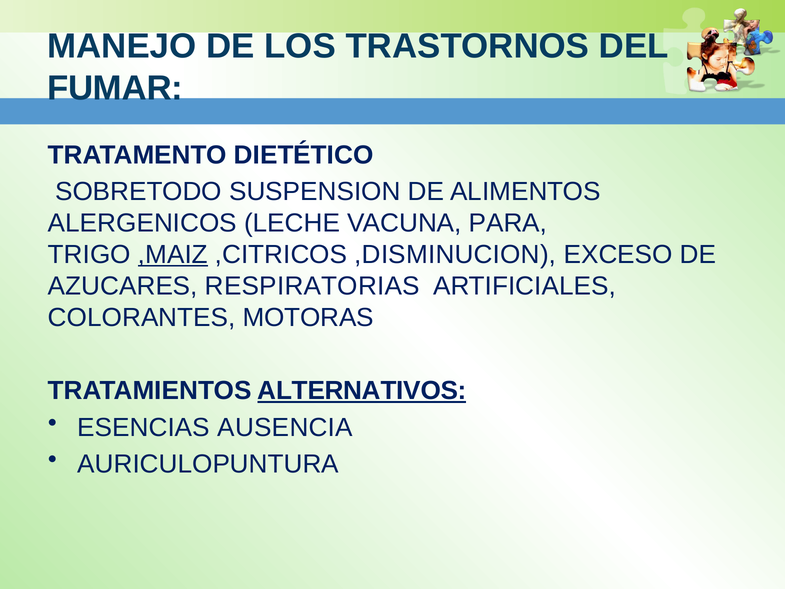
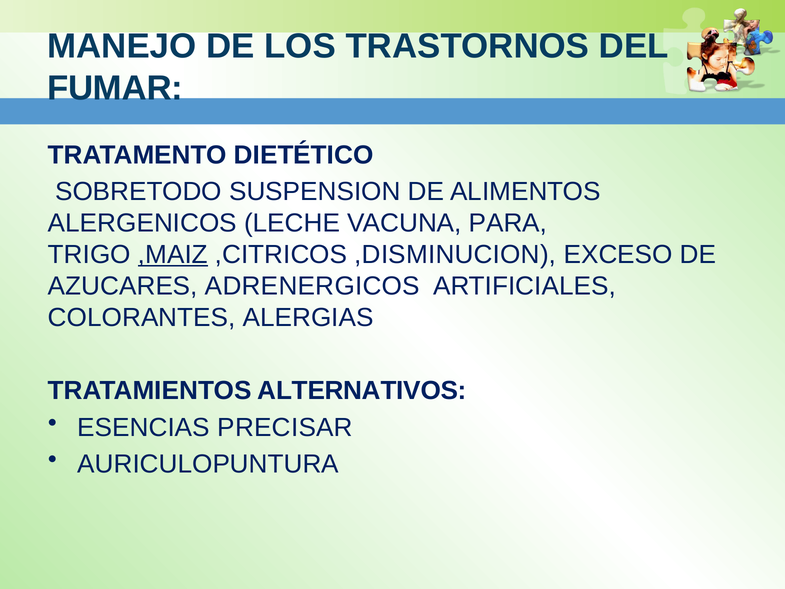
RESPIRATORIAS: RESPIRATORIAS -> ADRENERGICOS
MOTORAS: MOTORAS -> ALERGIAS
ALTERNATIVOS underline: present -> none
AUSENCIA: AUSENCIA -> PRECISAR
